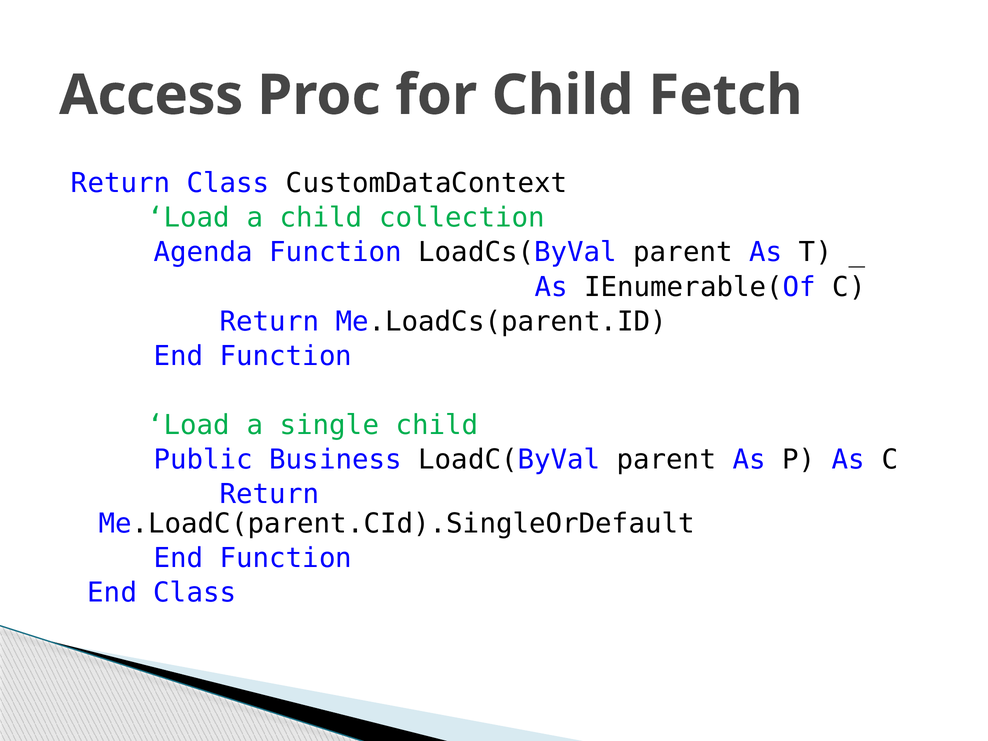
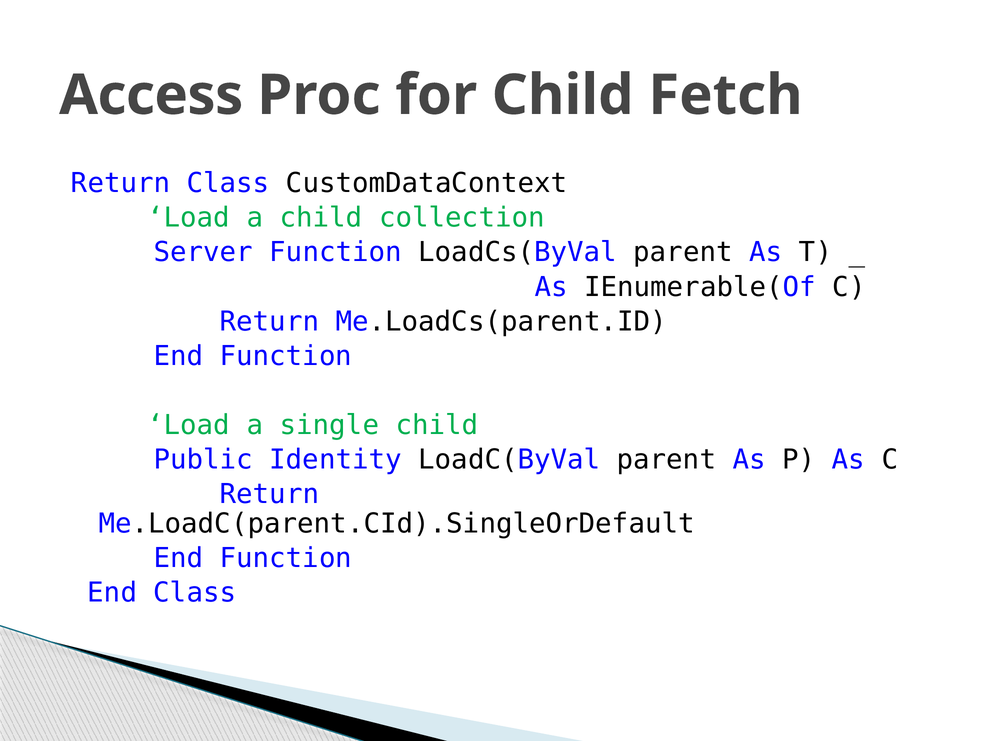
Agenda: Agenda -> Server
Business: Business -> Identity
